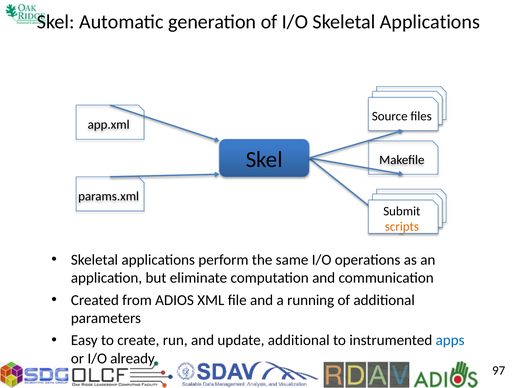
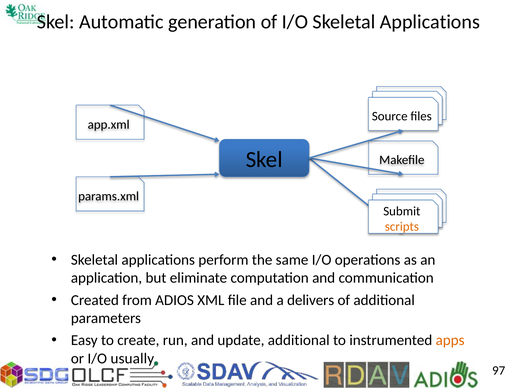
running: running -> delivers
apps colour: blue -> orange
already: already -> usually
